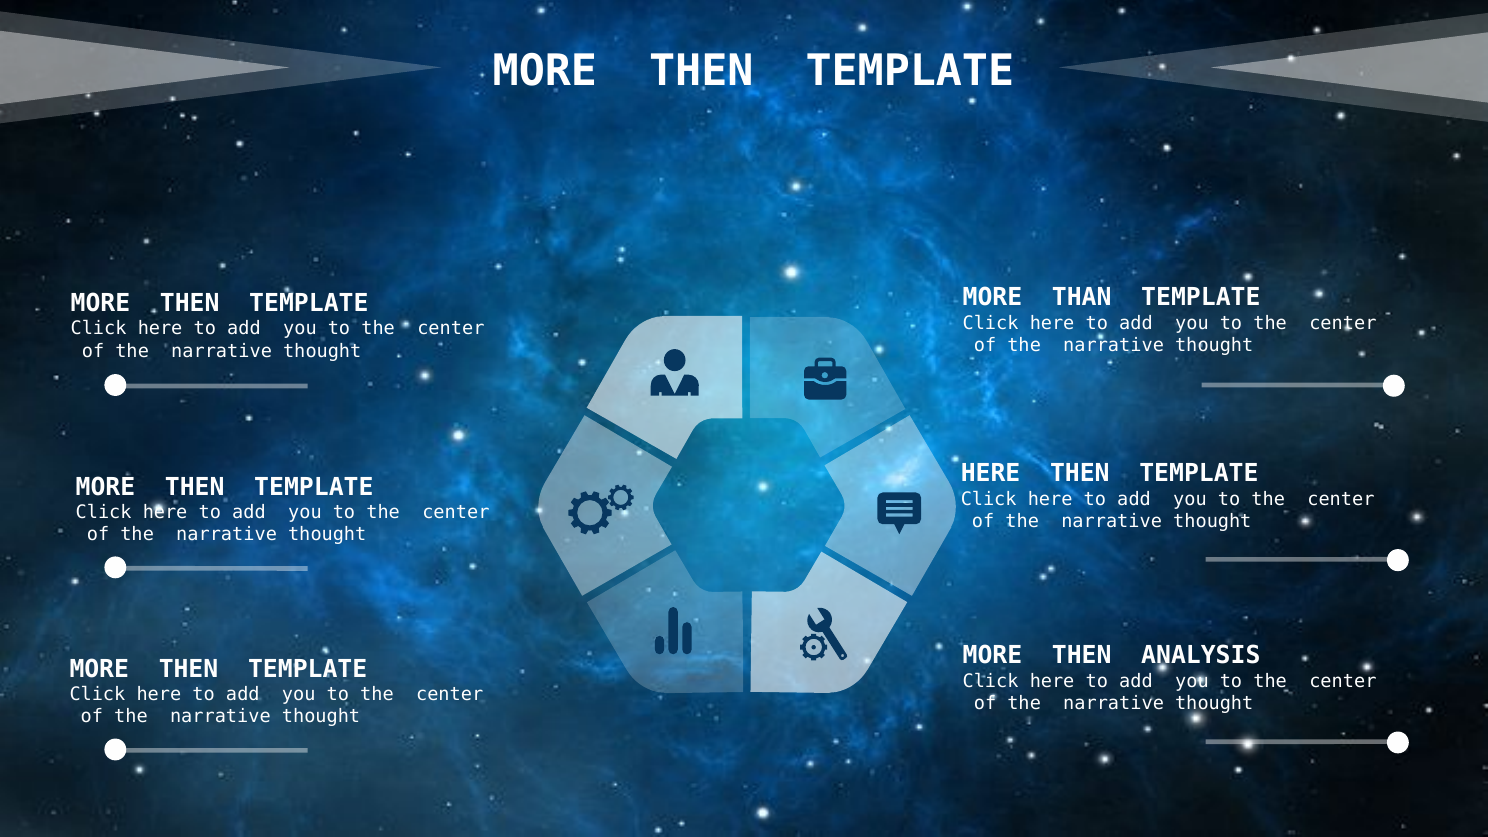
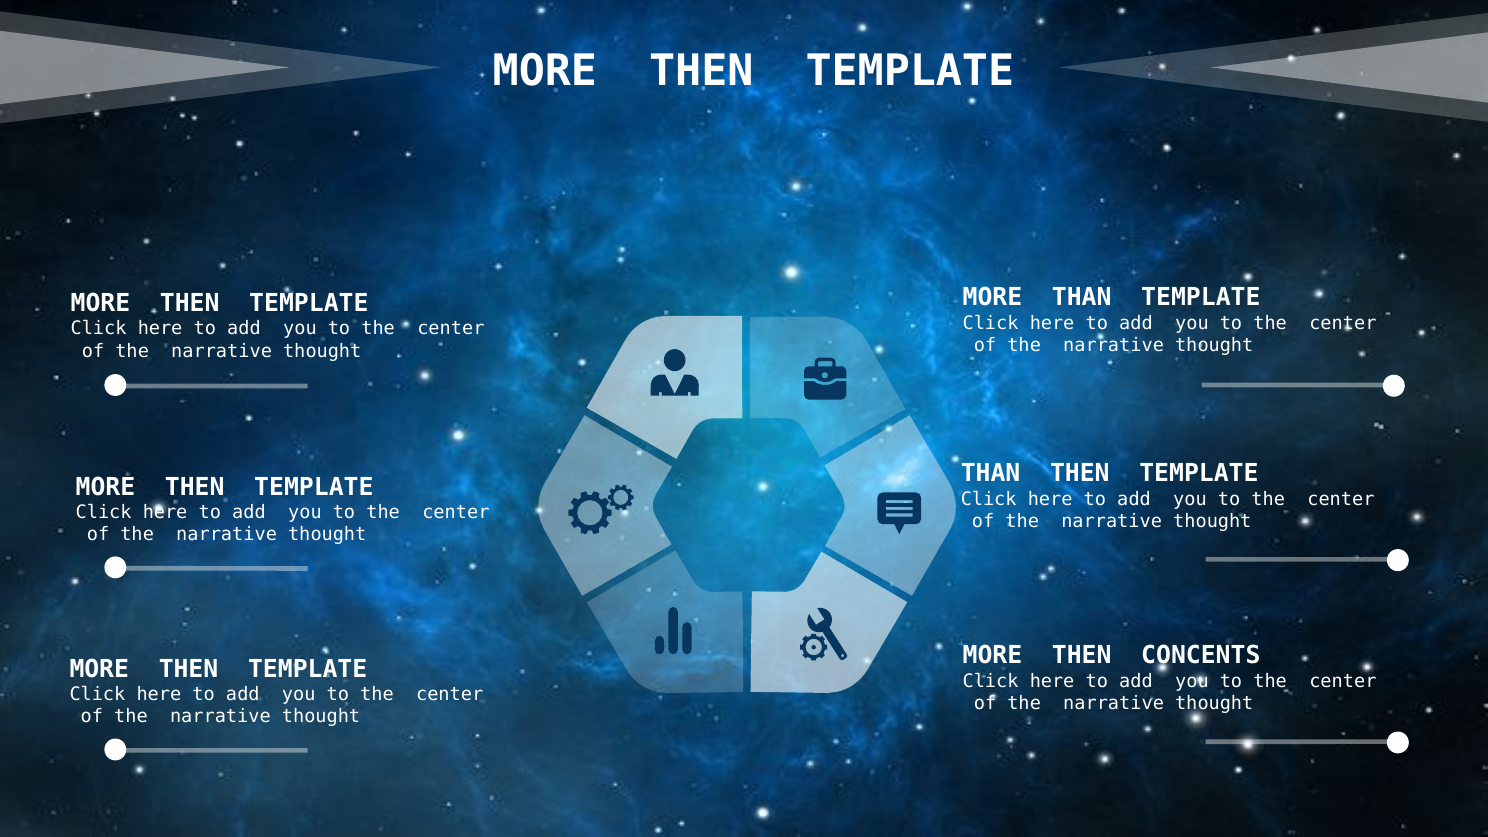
HERE at (991, 474): HERE -> THAN
ANALYSIS: ANALYSIS -> CONCENTS
